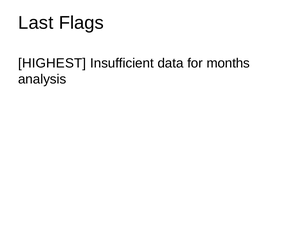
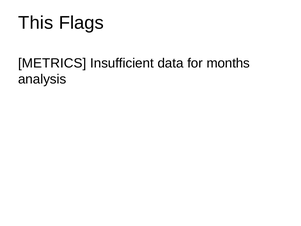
Last: Last -> This
HIGHEST: HIGHEST -> METRICS
